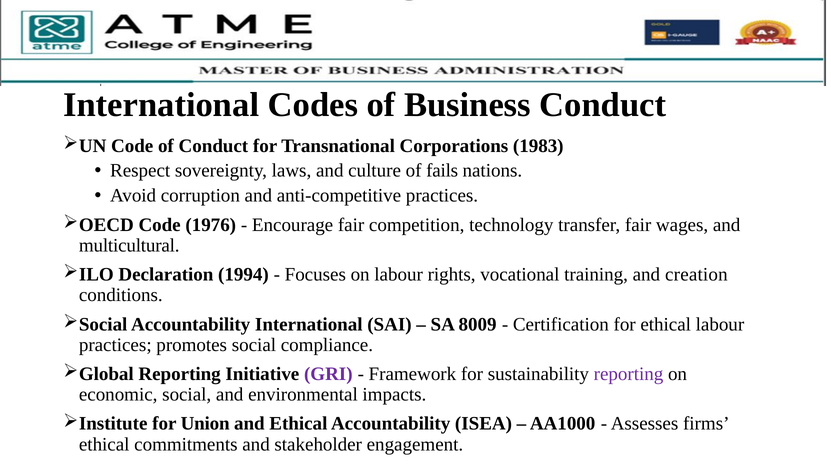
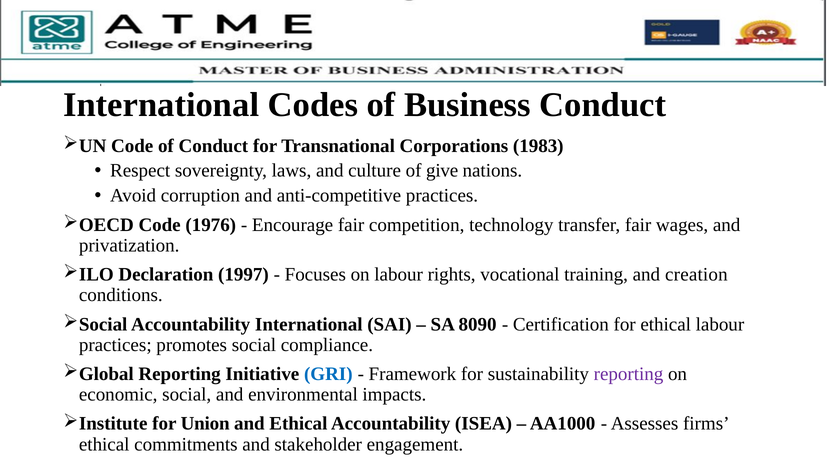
fails: fails -> give
multicultural: multicultural -> privatization
1994: 1994 -> 1997
8009: 8009 -> 8090
GRI colour: purple -> blue
